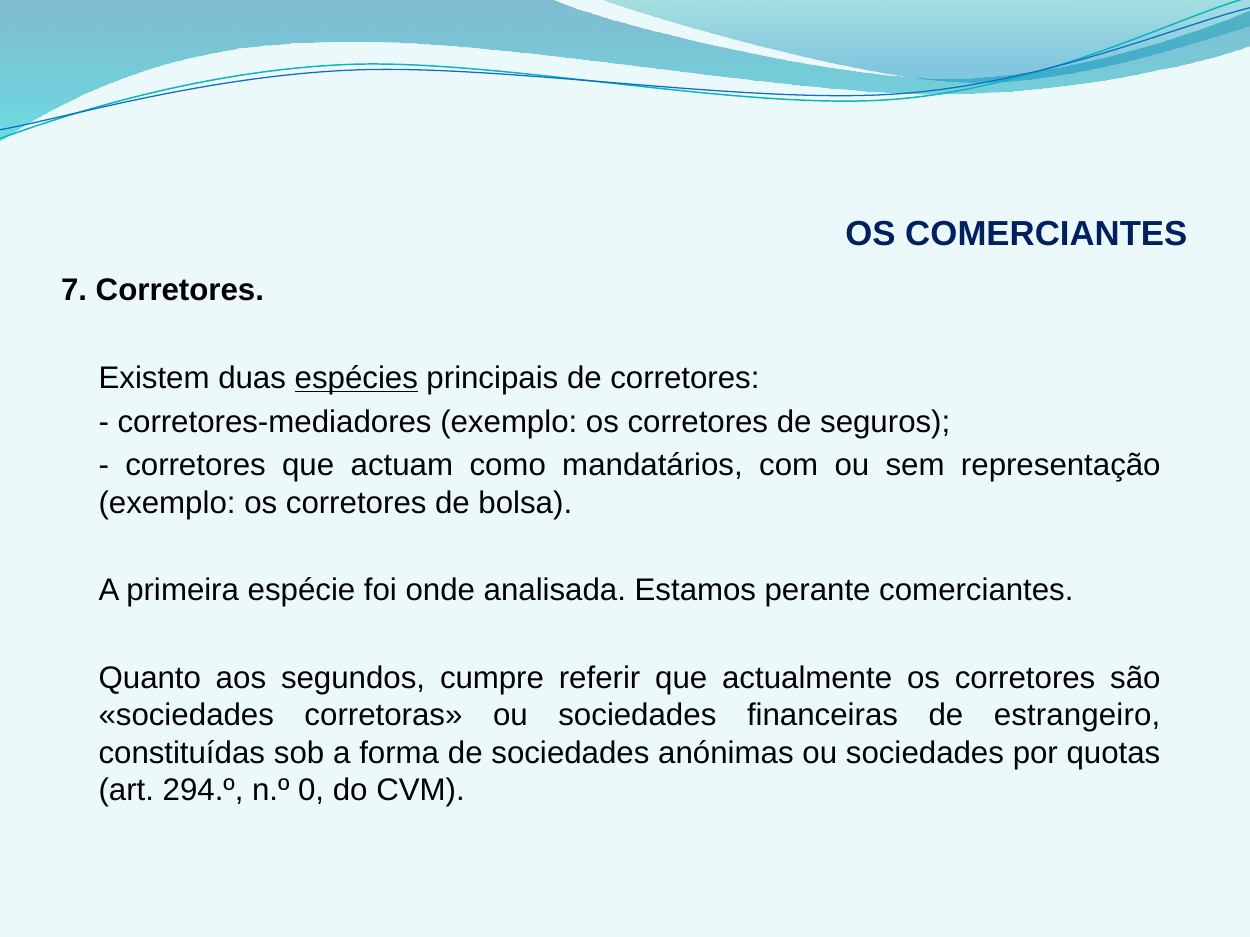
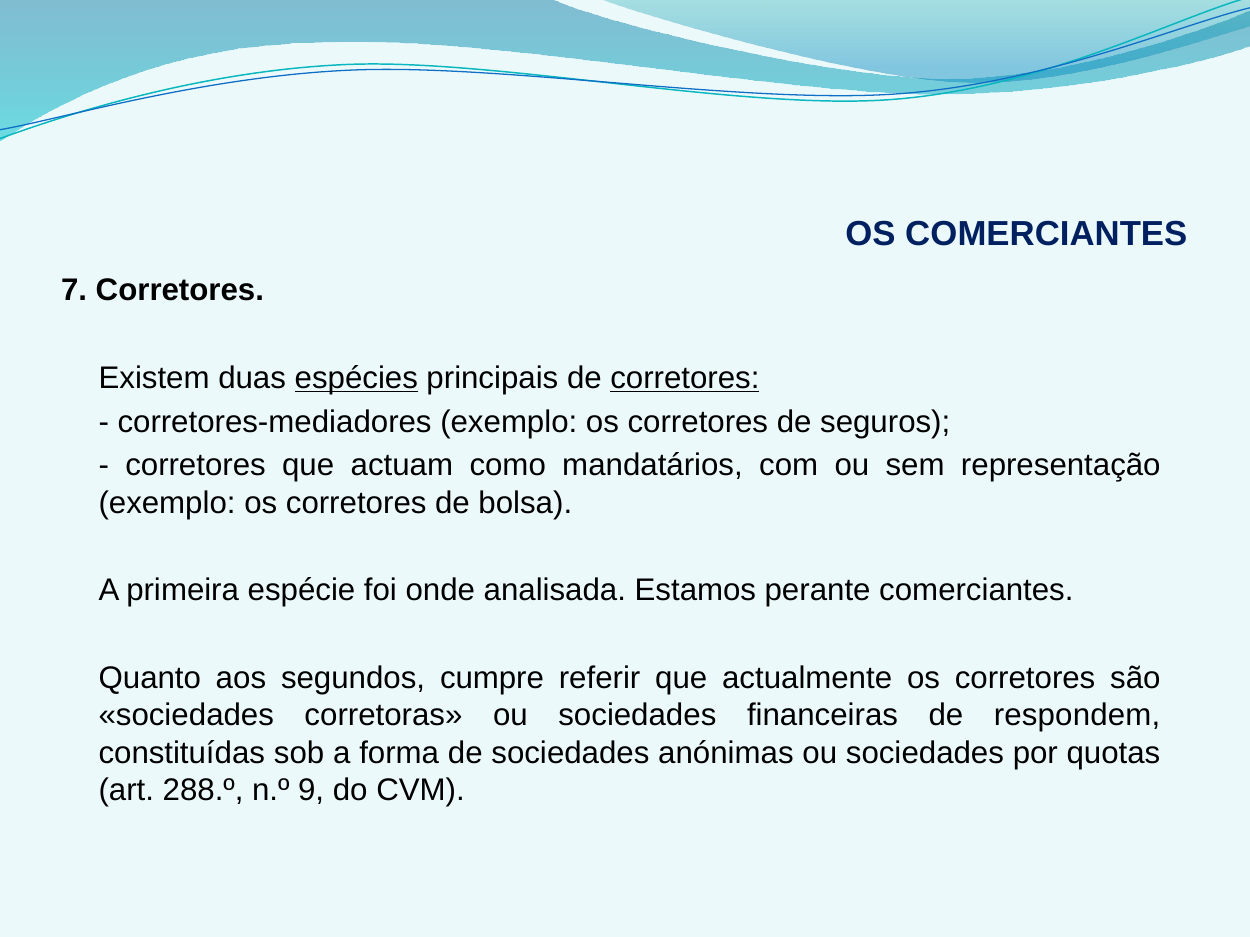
corretores at (685, 378) underline: none -> present
estrangeiro: estrangeiro -> respondem
294.º: 294.º -> 288.º
0: 0 -> 9
